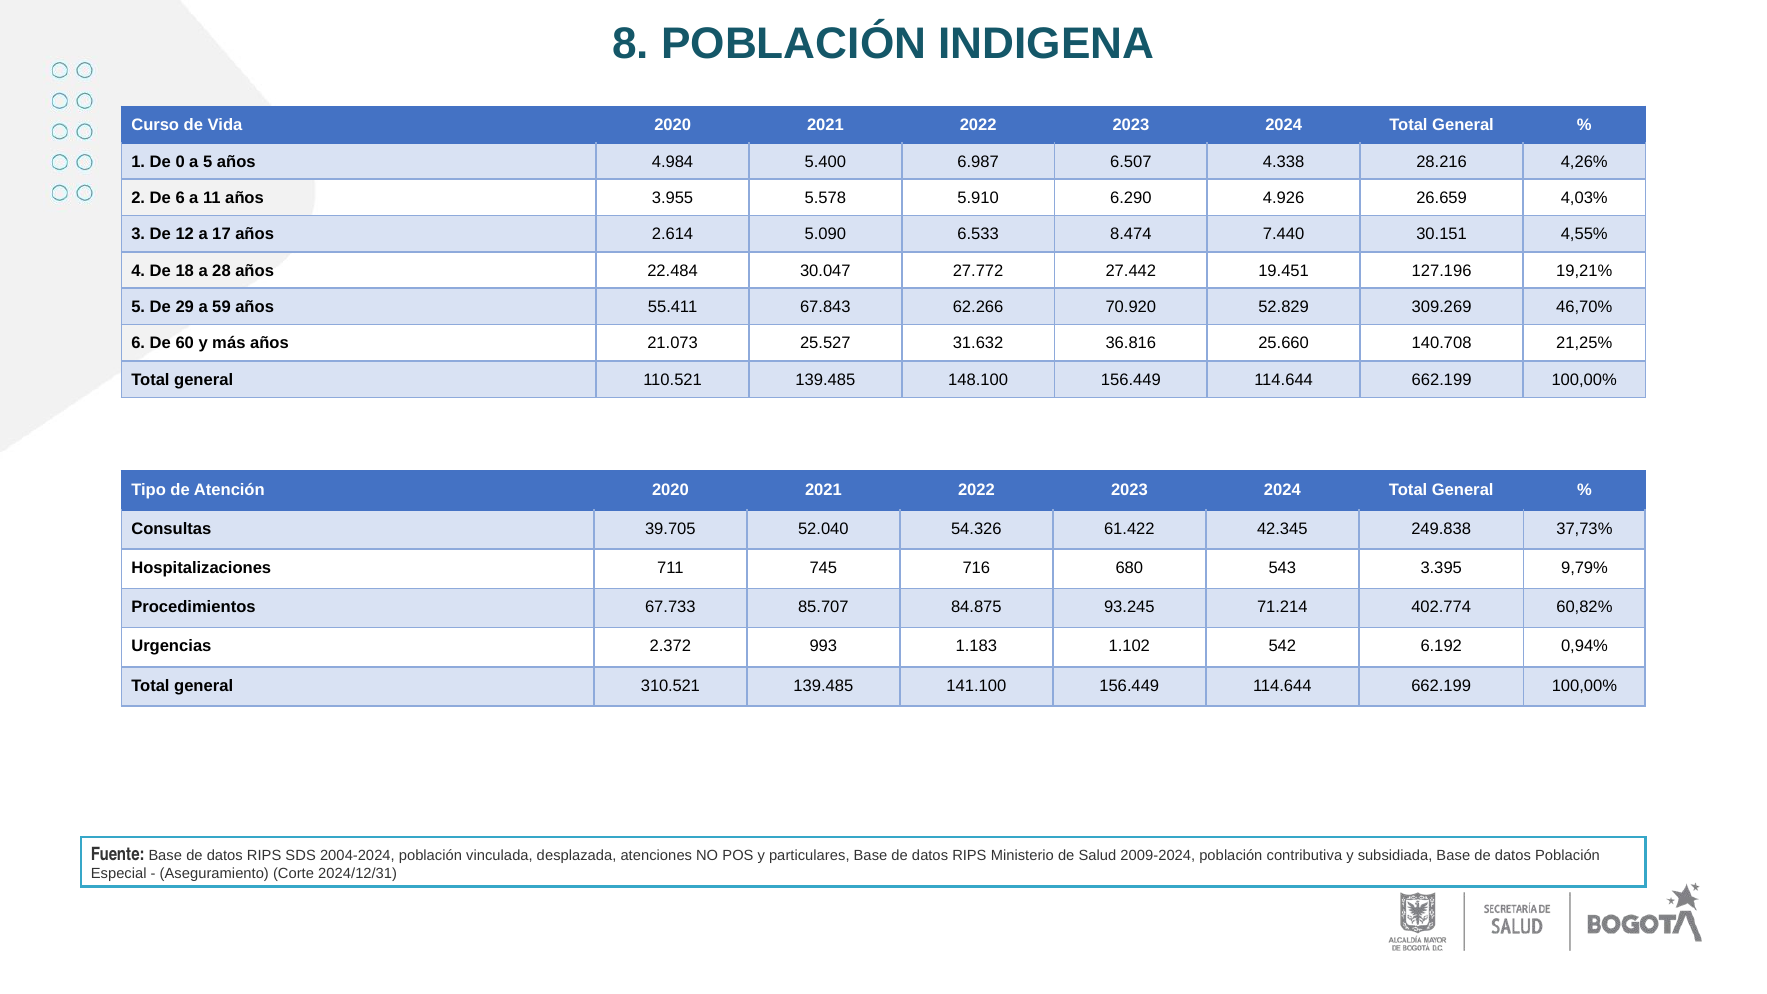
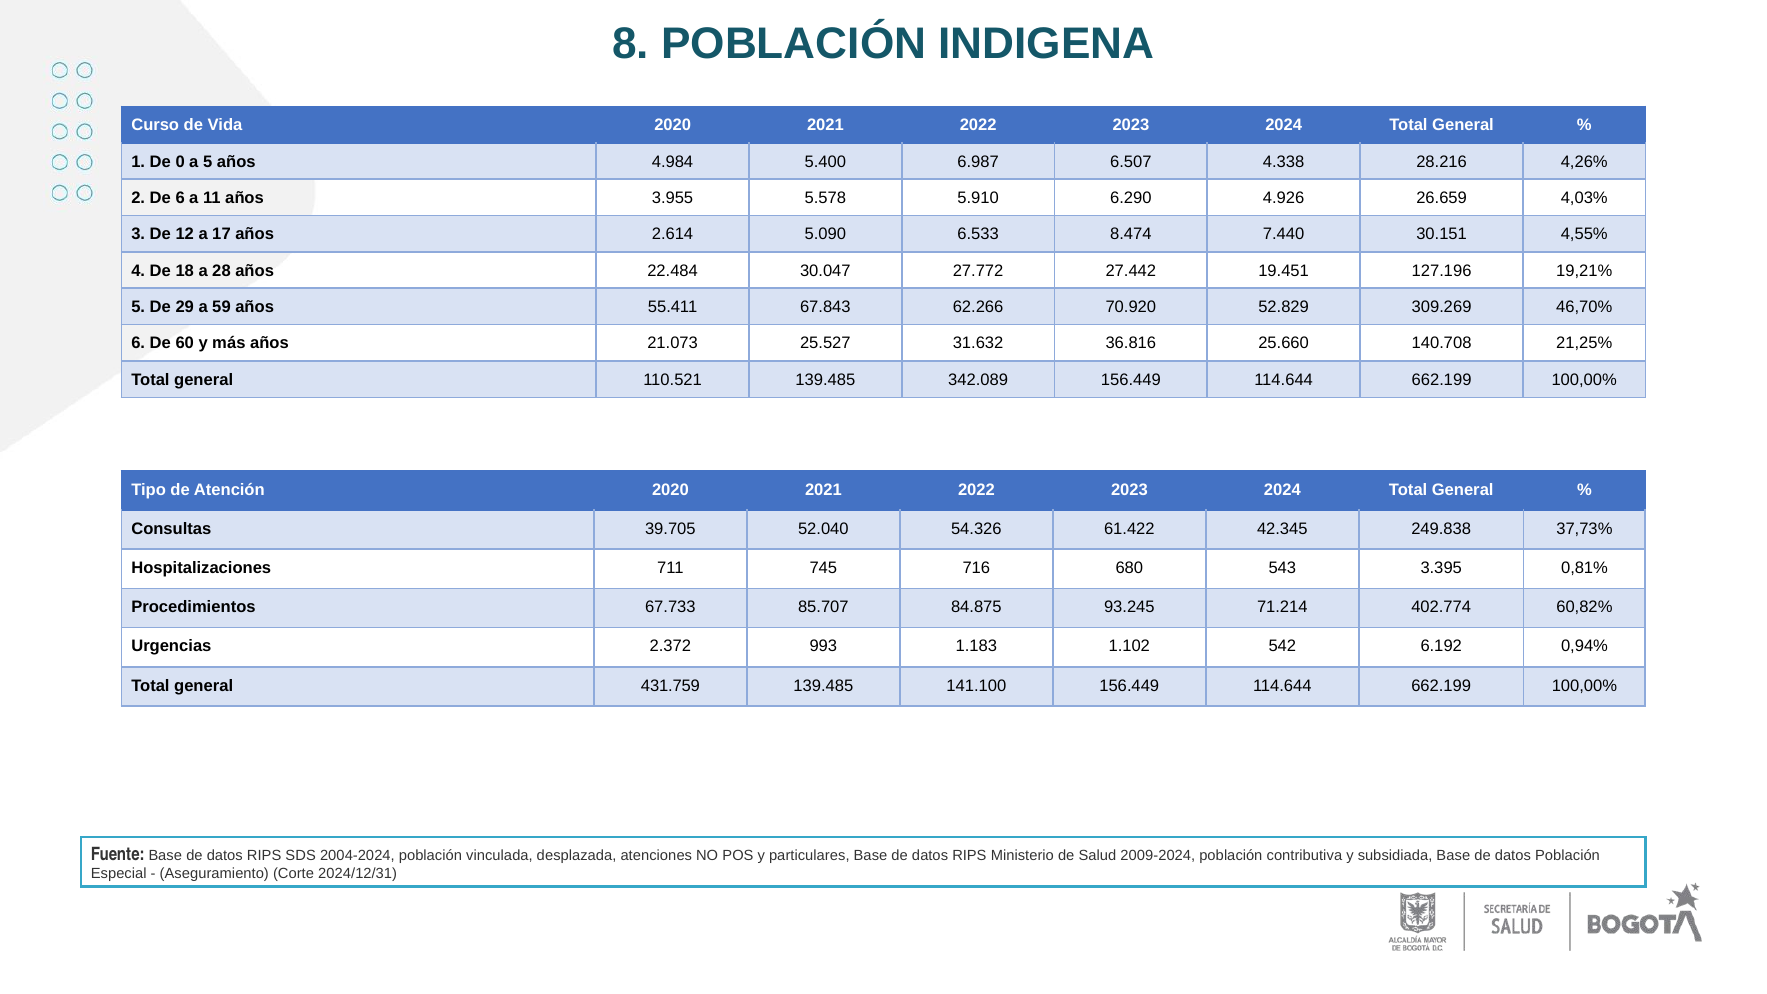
148.100: 148.100 -> 342.089
9,79%: 9,79% -> 0,81%
310.521: 310.521 -> 431.759
